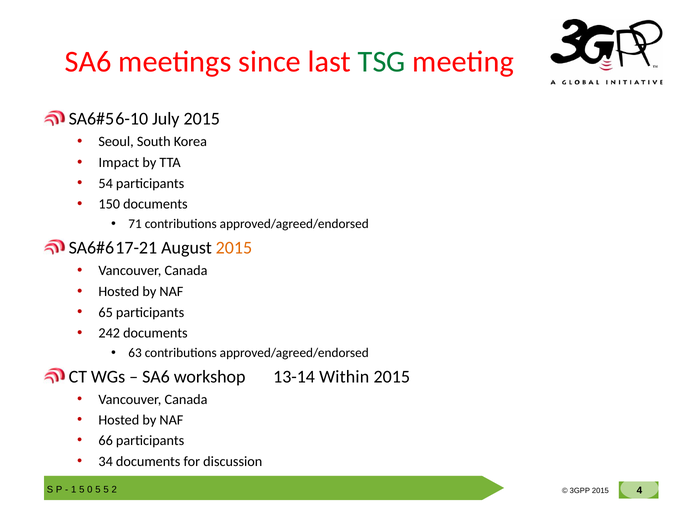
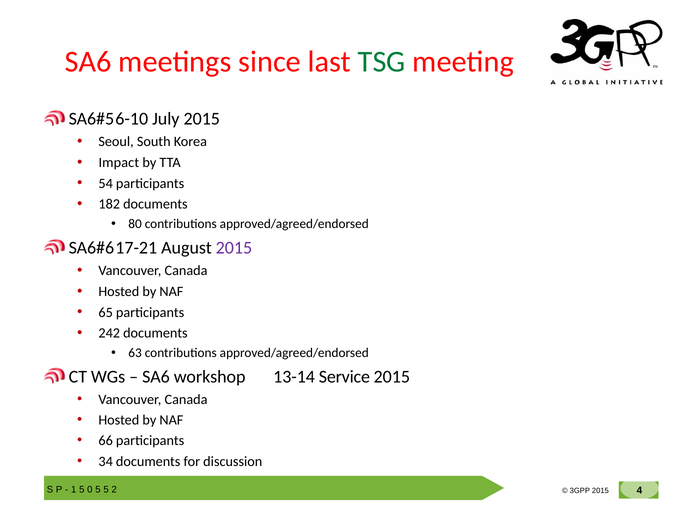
150: 150 -> 182
71: 71 -> 80
2015 at (234, 248) colour: orange -> purple
Within: Within -> Service
